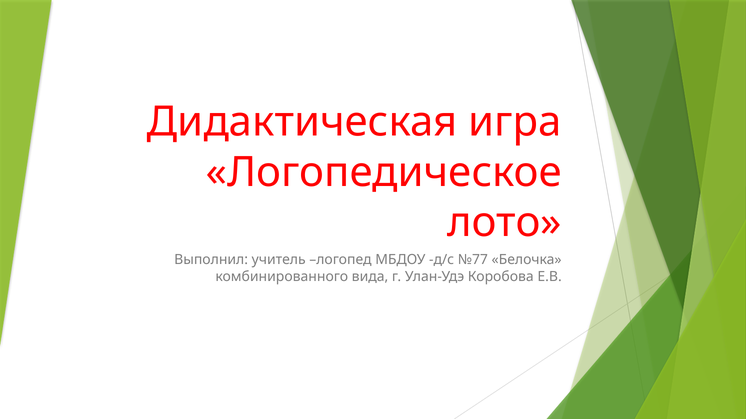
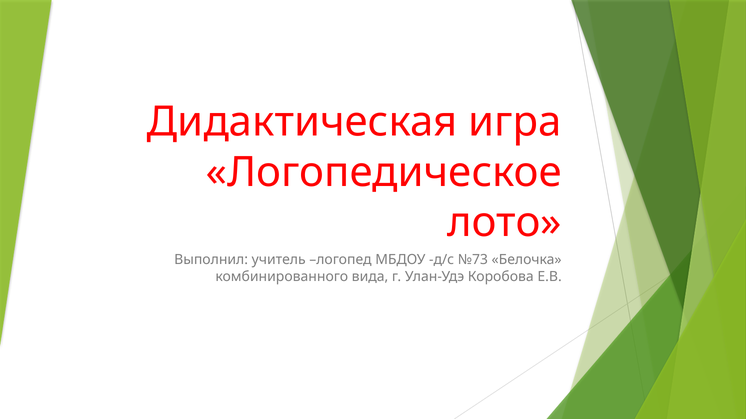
№77: №77 -> №73
